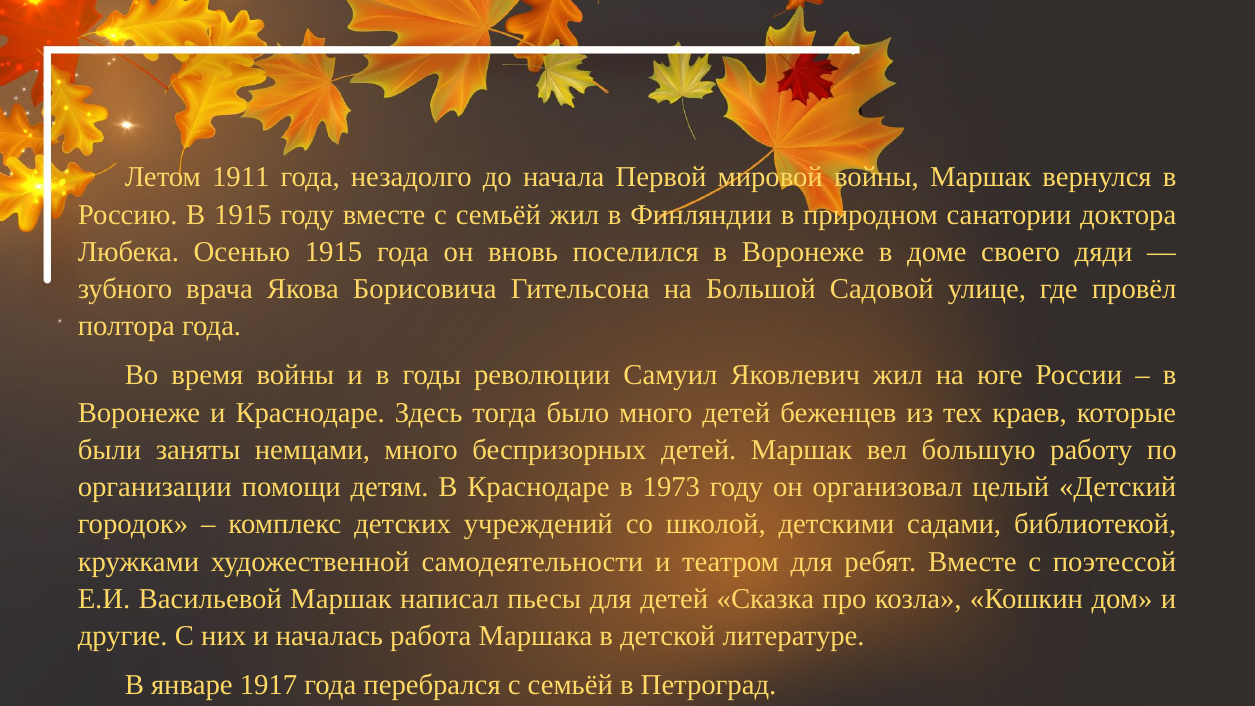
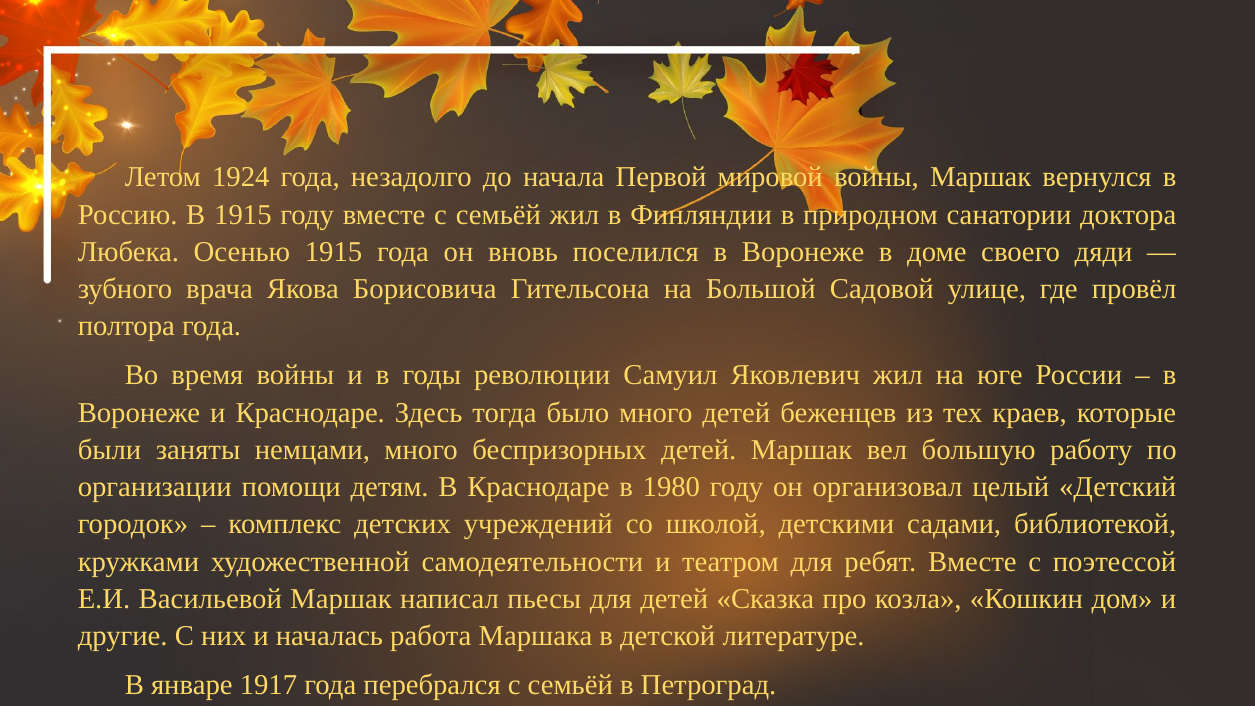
1911: 1911 -> 1924
1973: 1973 -> 1980
